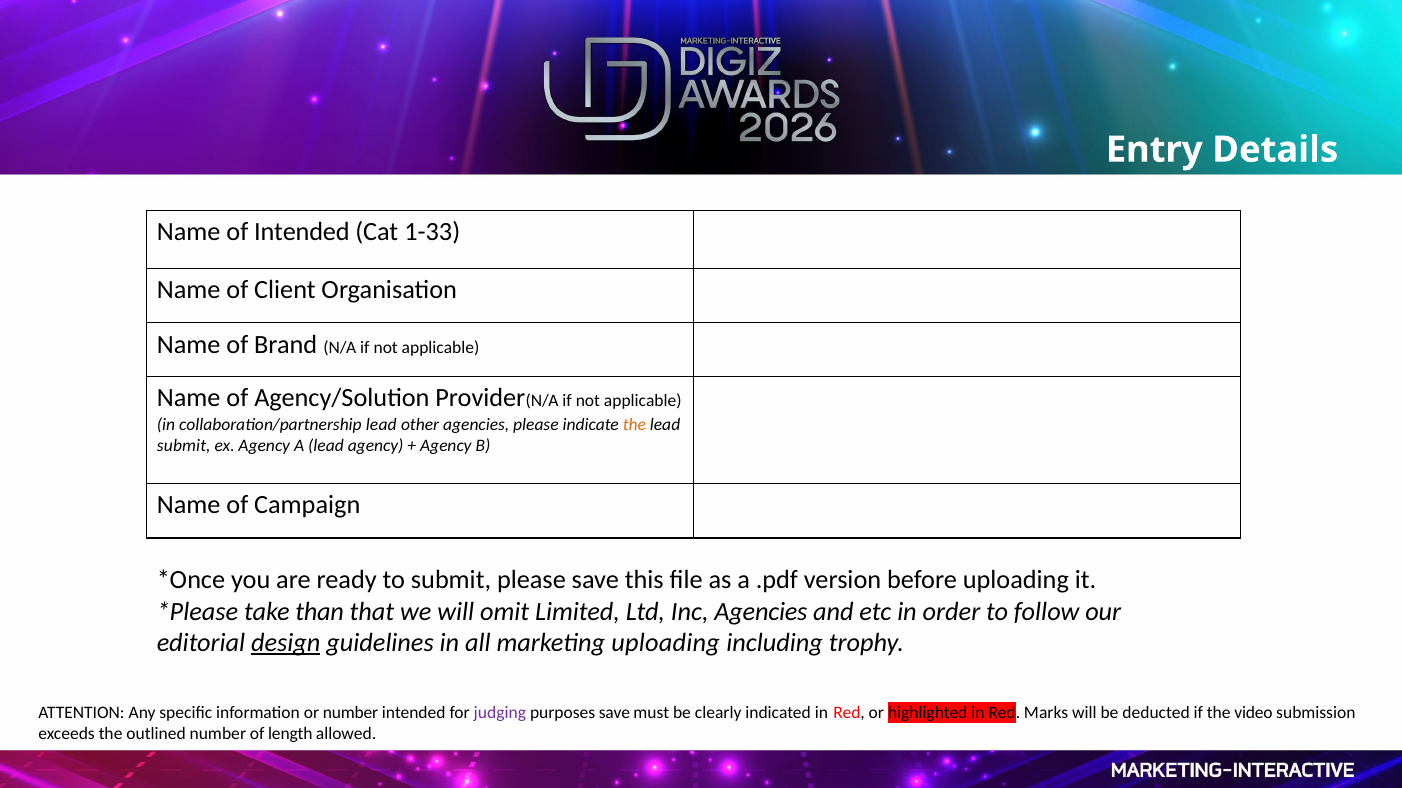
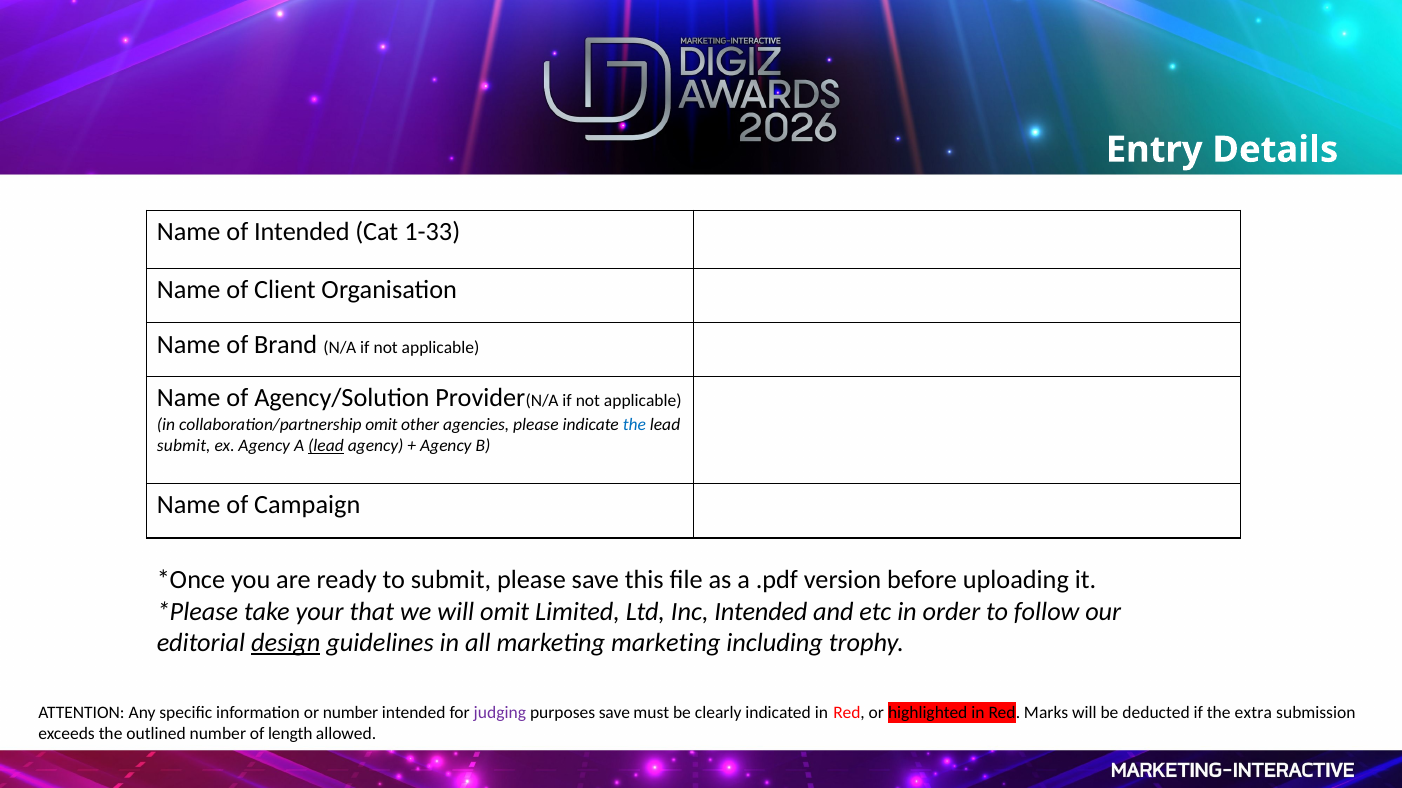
collaboration/partnership lead: lead -> omit
the at (634, 425) colour: orange -> blue
lead at (326, 446) underline: none -> present
than: than -> your
Inc Agencies: Agencies -> Intended
marketing uploading: uploading -> marketing
video: video -> extra
